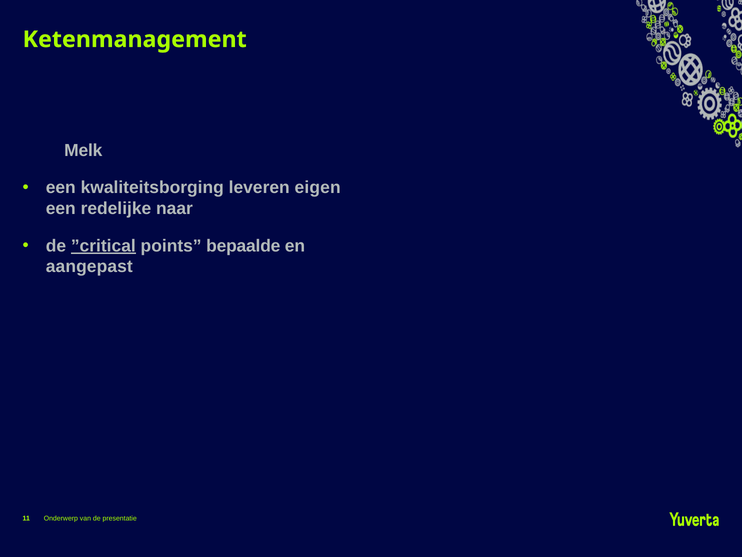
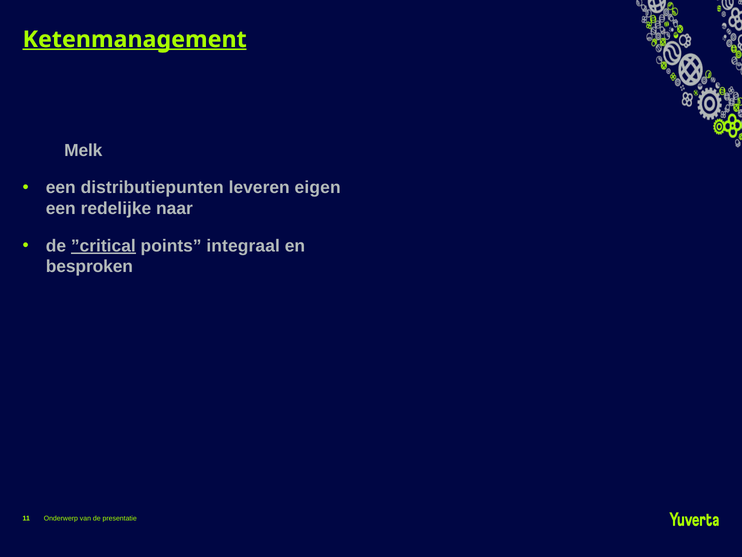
Ketenmanagement underline: none -> present
kwaliteitsborging: kwaliteitsborging -> distributiepunten
bepaalde: bepaalde -> integraal
aangepast: aangepast -> besproken
